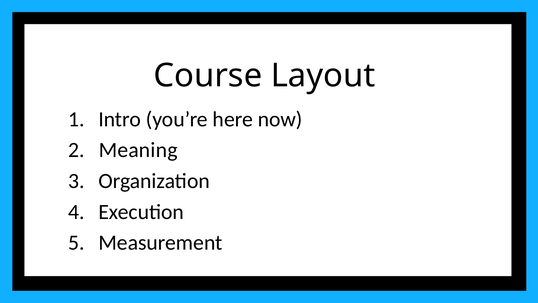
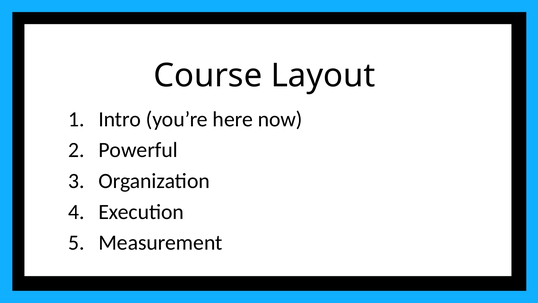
Meaning: Meaning -> Powerful
